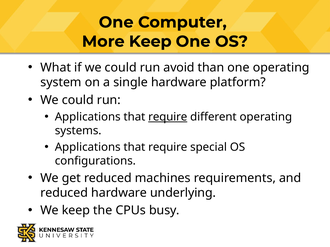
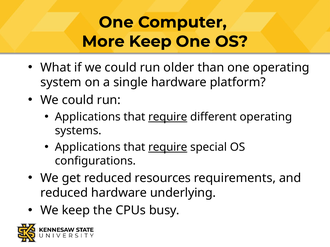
avoid: avoid -> older
require at (168, 147) underline: none -> present
machines: machines -> resources
